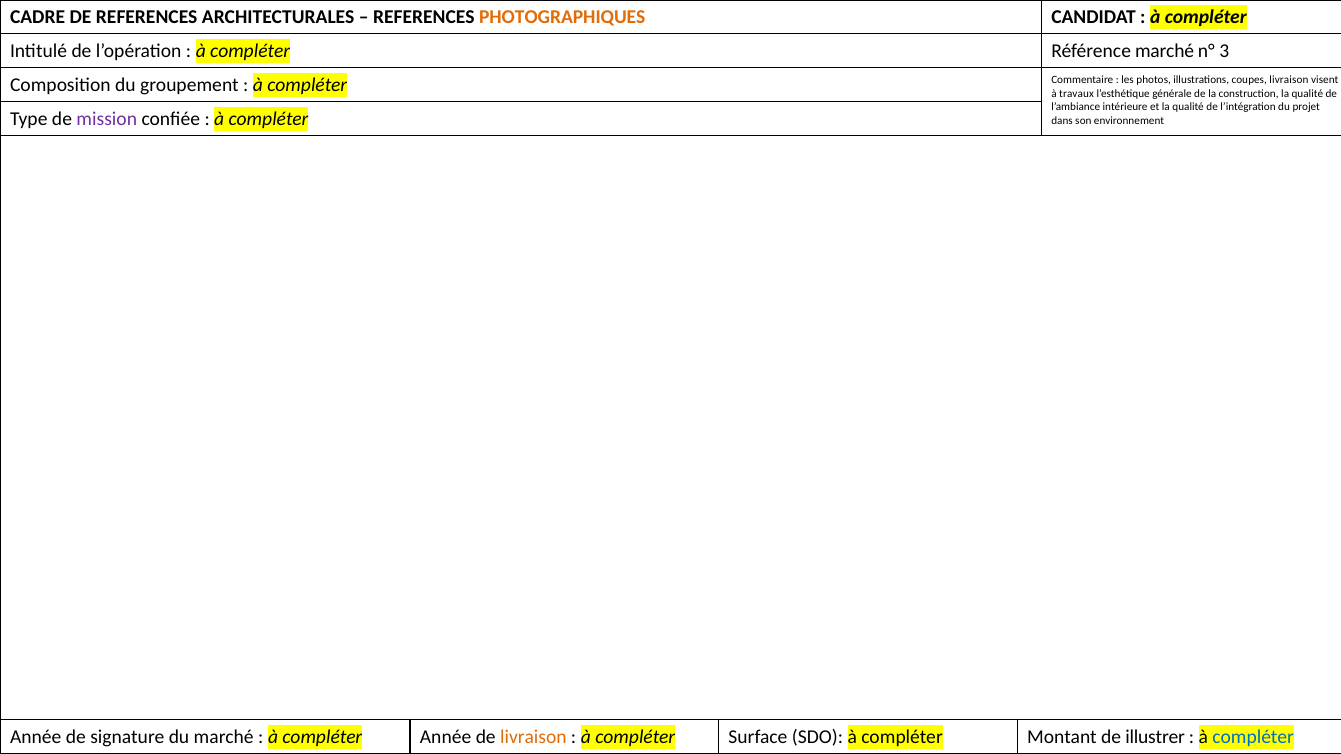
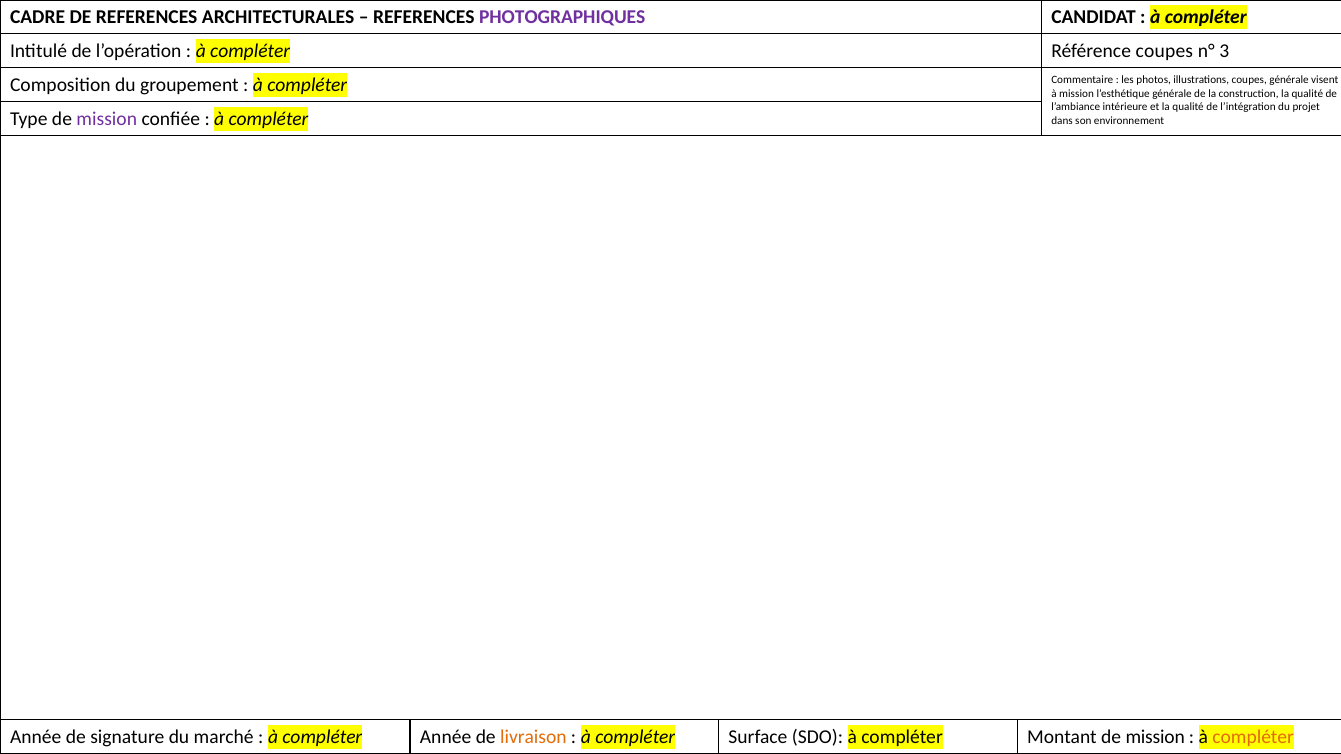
PHOTOGRAPHIQUES colour: orange -> purple
Référence marché: marché -> coupes
coupes livraison: livraison -> générale
à travaux: travaux -> mission
Montant de illustrer: illustrer -> mission
compléter at (1253, 737) colour: blue -> orange
